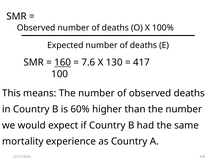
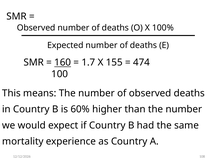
7.6: 7.6 -> 1.7
130: 130 -> 155
417: 417 -> 474
